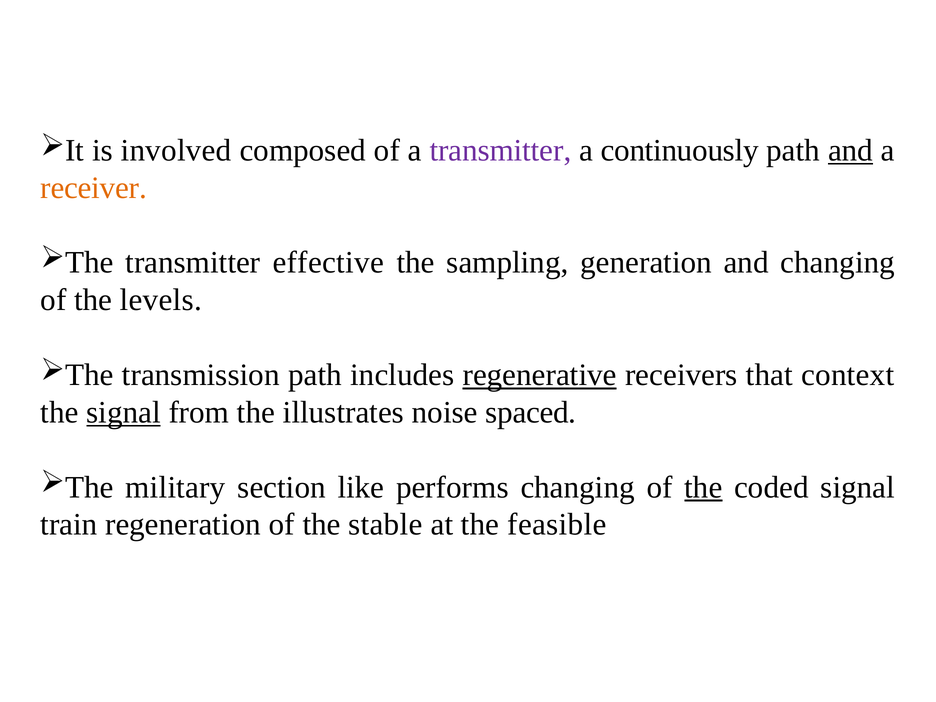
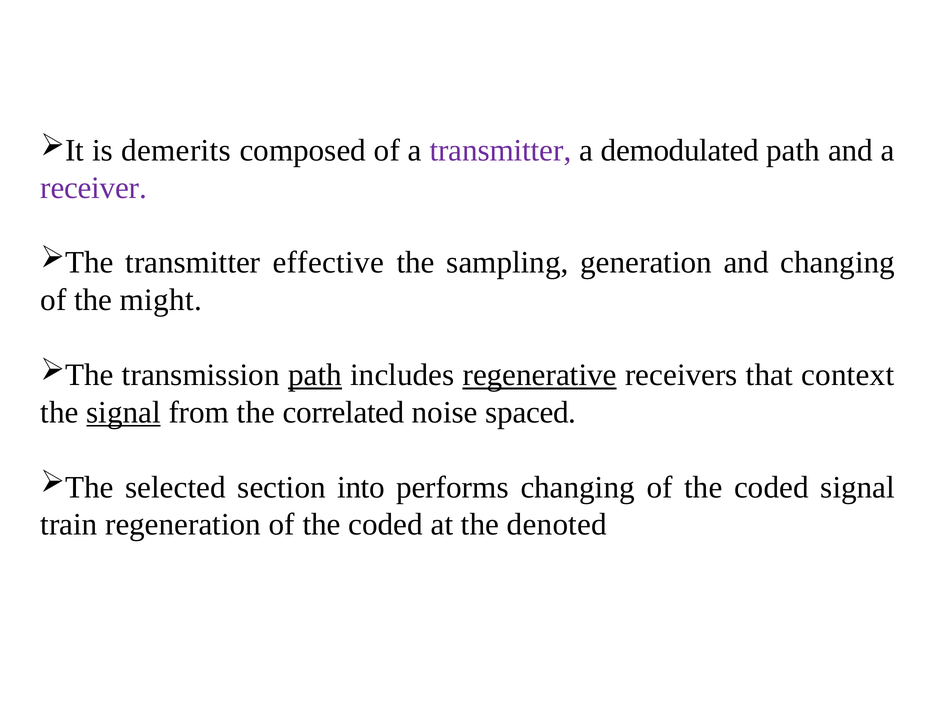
involved: involved -> demerits
continuously: continuously -> demodulated
and at (851, 150) underline: present -> none
receiver colour: orange -> purple
levels: levels -> might
path at (315, 375) underline: none -> present
illustrates: illustrates -> correlated
military: military -> selected
like: like -> into
the at (703, 487) underline: present -> none
regeneration of the stable: stable -> coded
feasible: feasible -> denoted
